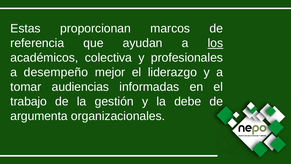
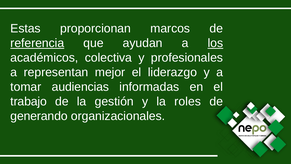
referencia underline: none -> present
desempeño: desempeño -> representan
debe: debe -> roles
argumenta: argumenta -> generando
